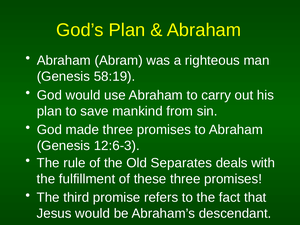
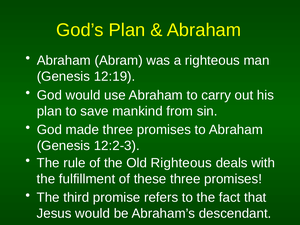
58:19: 58:19 -> 12:19
12:6-3: 12:6-3 -> 12:2-3
Old Separates: Separates -> Righteous
